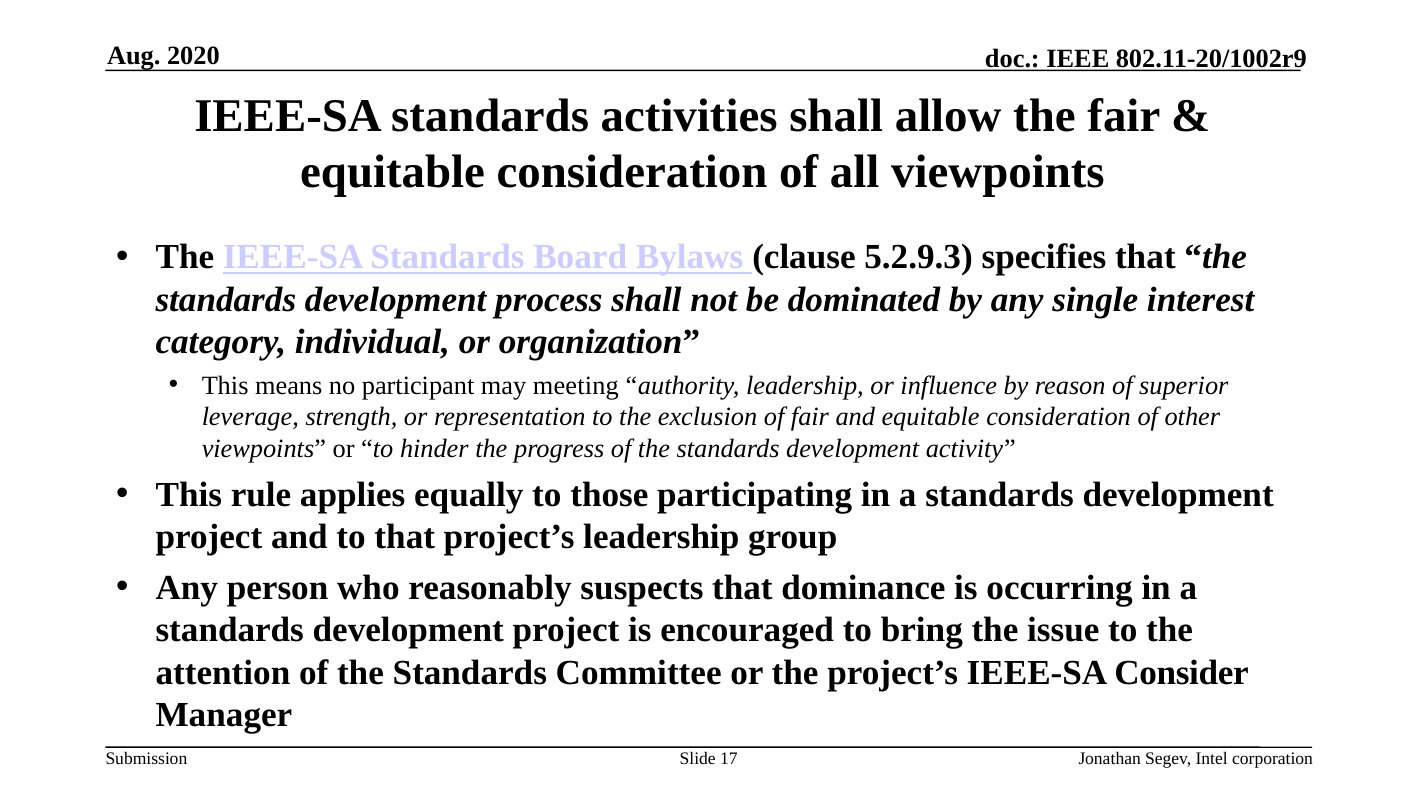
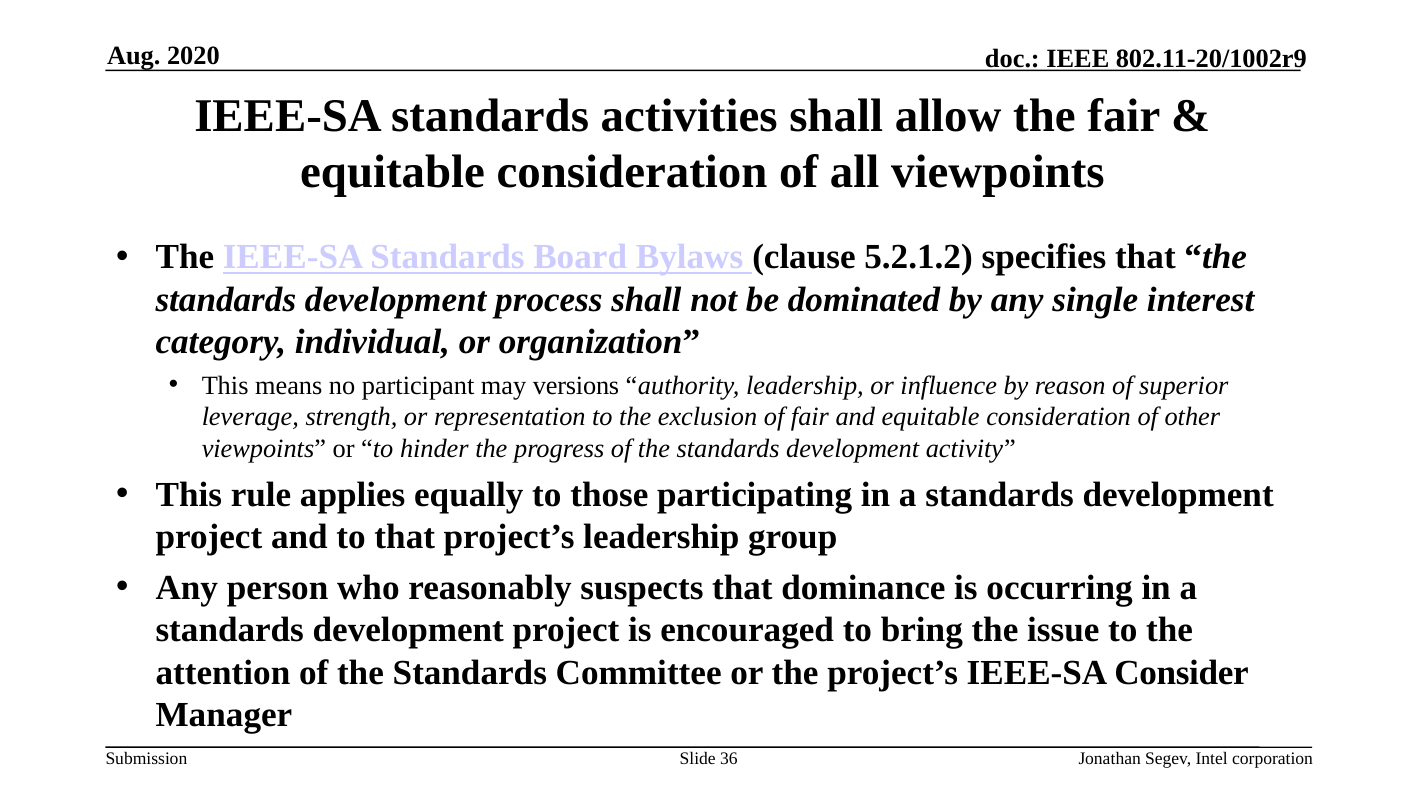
5.2.9.3: 5.2.9.3 -> 5.2.1.2
meeting: meeting -> versions
17: 17 -> 36
